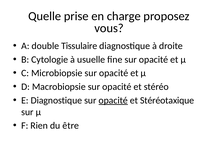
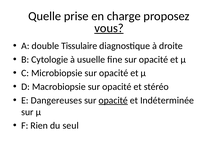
vous underline: none -> present
E Diagnostique: Diagnostique -> Dangereuses
Stéréotaxique: Stéréotaxique -> Indéterminée
être: être -> seul
